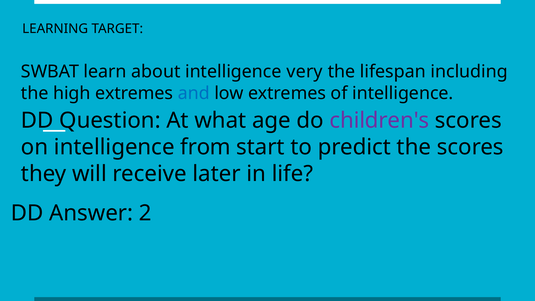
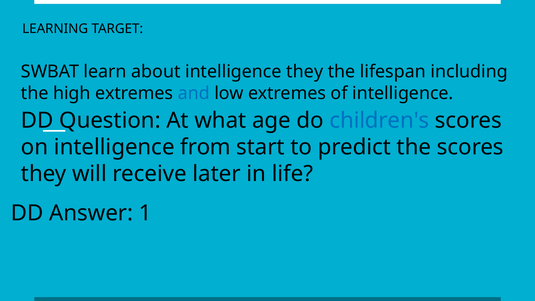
intelligence very: very -> they
children's colour: purple -> blue
2: 2 -> 1
